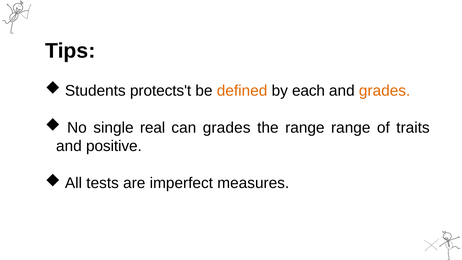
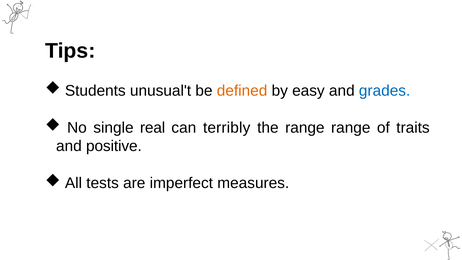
protects't: protects't -> unusual't
each: each -> easy
grades at (385, 91) colour: orange -> blue
can grades: grades -> terribly
